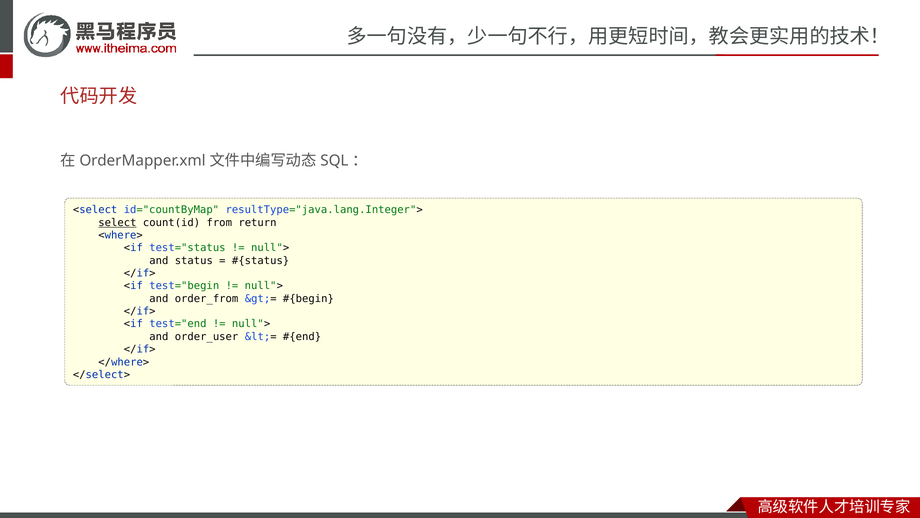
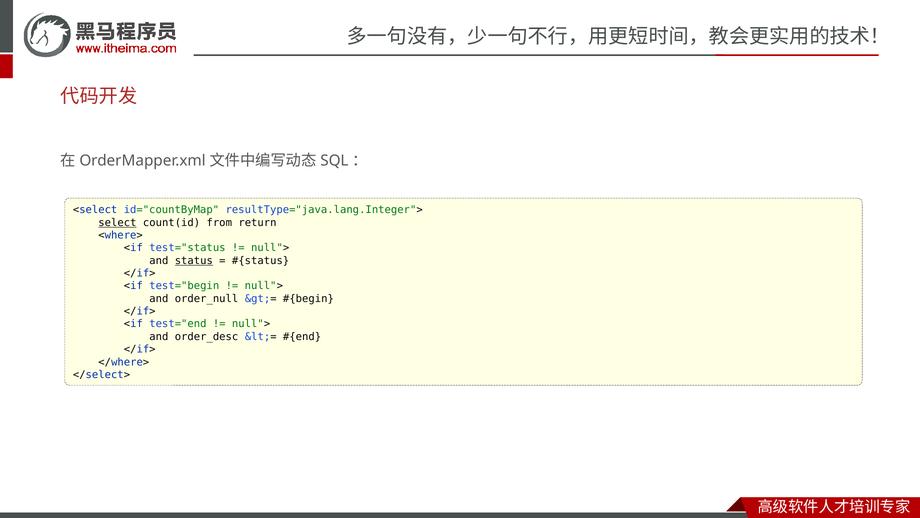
status underline: none -> present
order_from: order_from -> order_null
order_user: order_user -> order_desc
